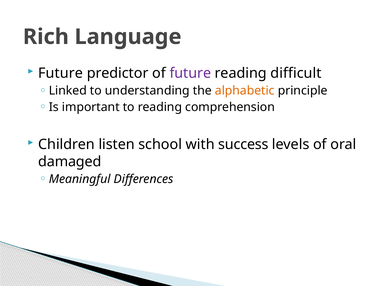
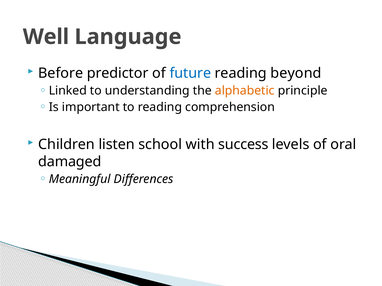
Rich: Rich -> Well
Future at (61, 73): Future -> Before
future at (190, 73) colour: purple -> blue
difficult: difficult -> beyond
